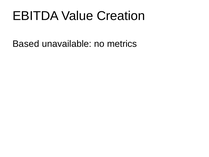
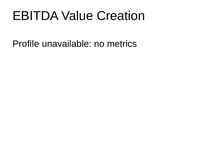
Based: Based -> Profile
